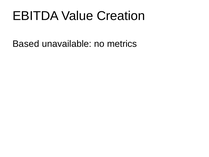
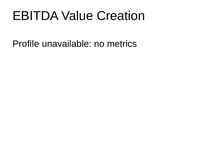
Based: Based -> Profile
